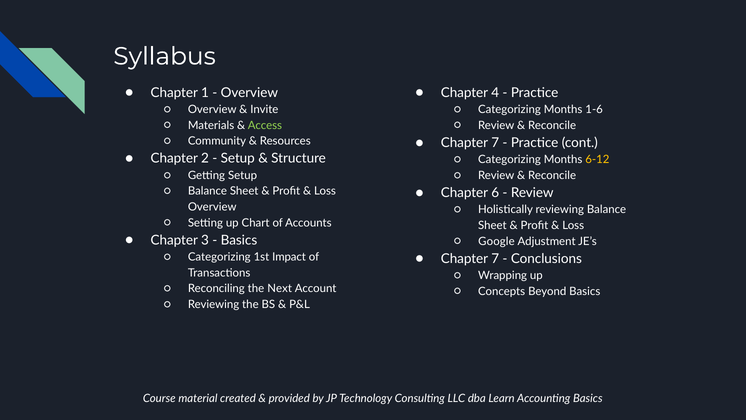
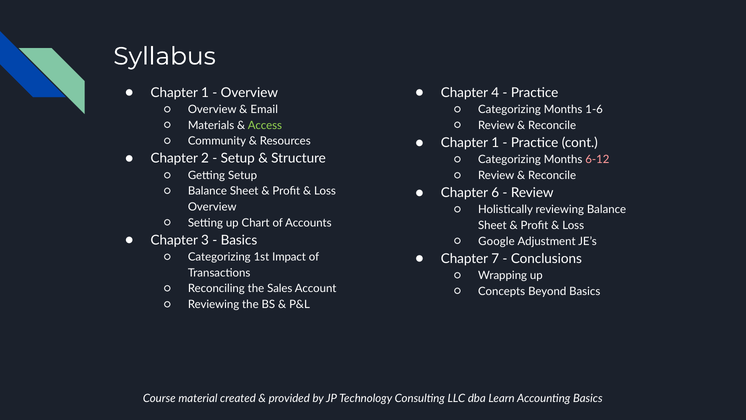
Invite: Invite -> Email
7 at (495, 143): 7 -> 1
6-12 colour: yellow -> pink
Next: Next -> Sales
